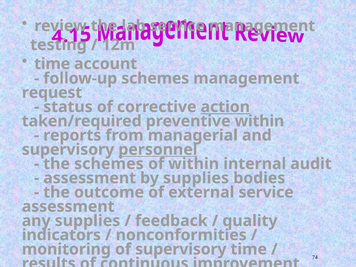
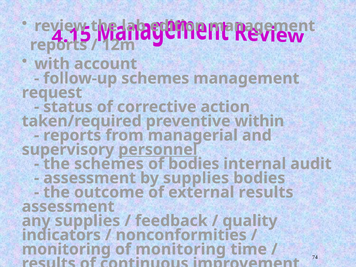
lab service: service -> edition
testing at (58, 45): testing -> reports
time at (52, 64): time -> with
action underline: present -> none
of within: within -> bodies
external service: service -> results
of supervisory: supervisory -> monitoring
